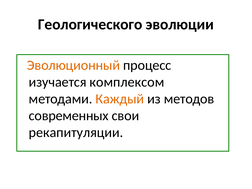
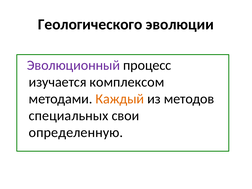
Эволюционный colour: orange -> purple
современных: современных -> специальных
рекапитуляции: рекапитуляции -> определенную
